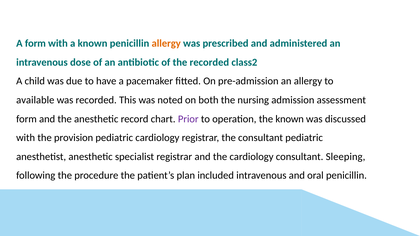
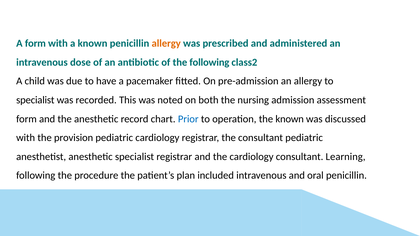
the recorded: recorded -> following
available at (35, 100): available -> specialist
Prior colour: purple -> blue
Sleeping: Sleeping -> Learning
